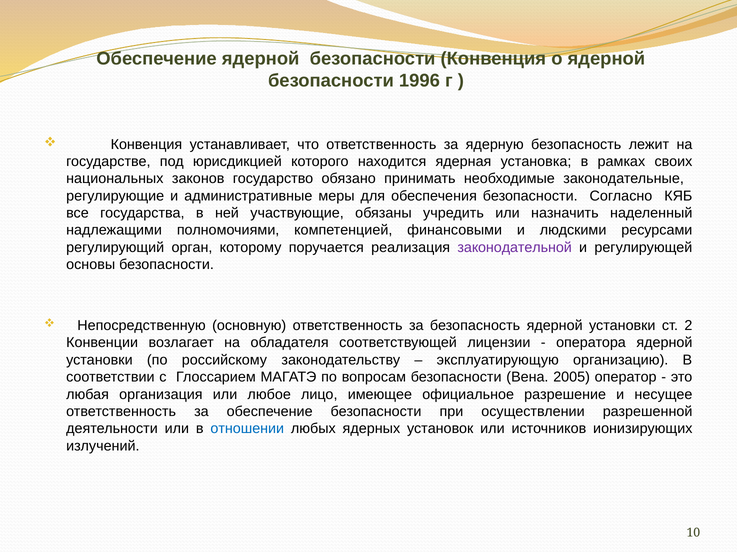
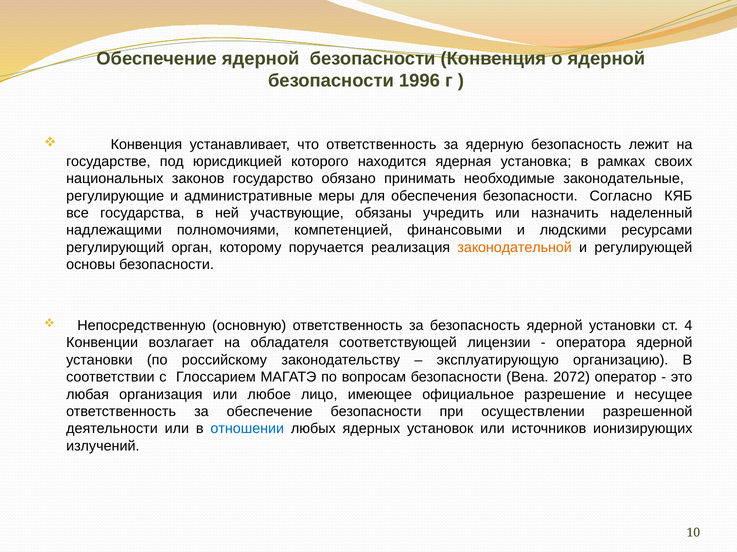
законодательной colour: purple -> orange
2: 2 -> 4
2005: 2005 -> 2072
